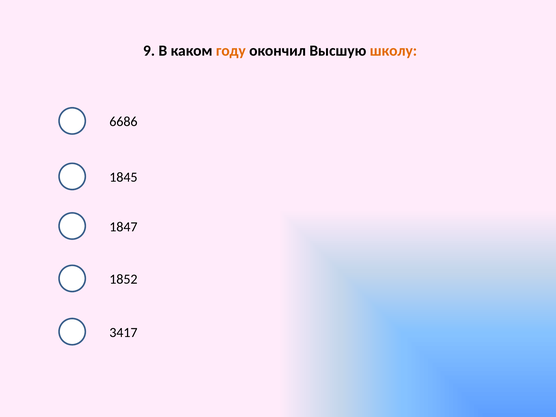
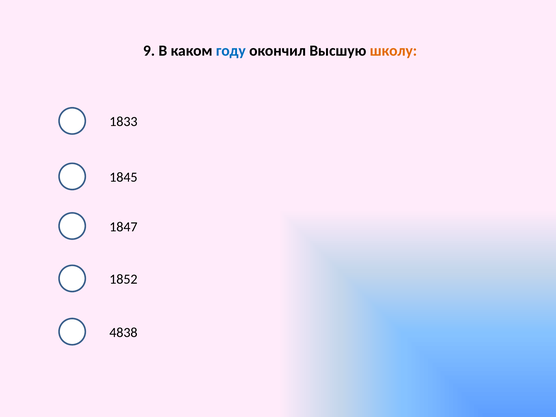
году colour: orange -> blue
6686: 6686 -> 1833
3417: 3417 -> 4838
